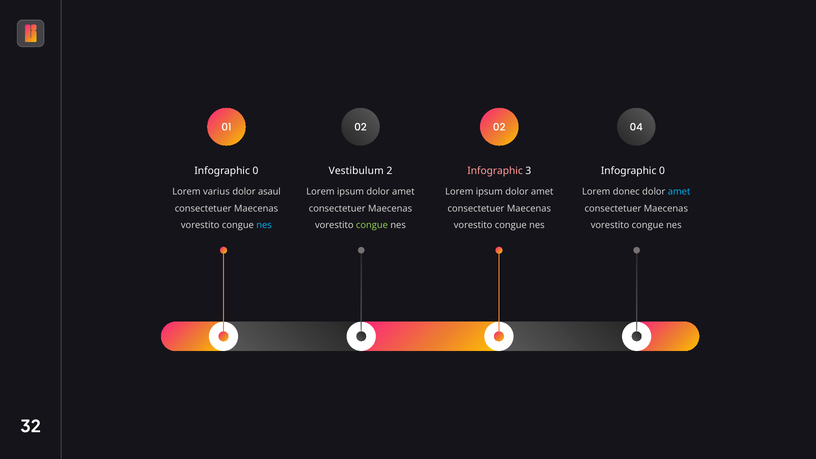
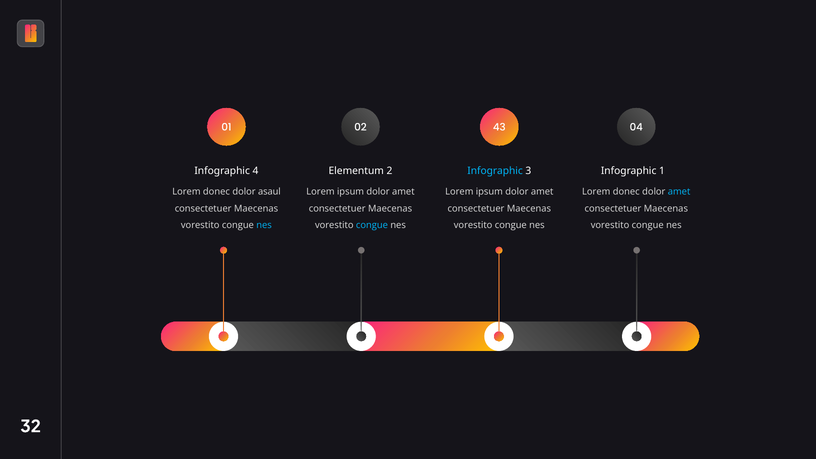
02 02: 02 -> 43
0 at (255, 171): 0 -> 4
Vestibulum: Vestibulum -> Elementum
Infographic at (495, 171) colour: pink -> light blue
0 at (662, 171): 0 -> 1
varius at (216, 192): varius -> donec
congue at (372, 225) colour: light green -> light blue
